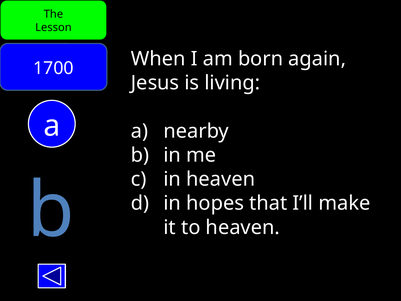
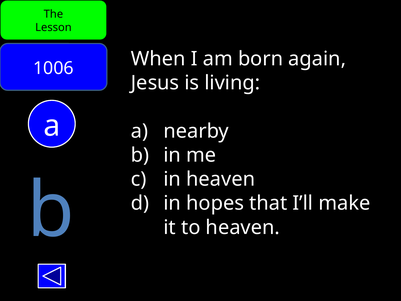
1700: 1700 -> 1006
